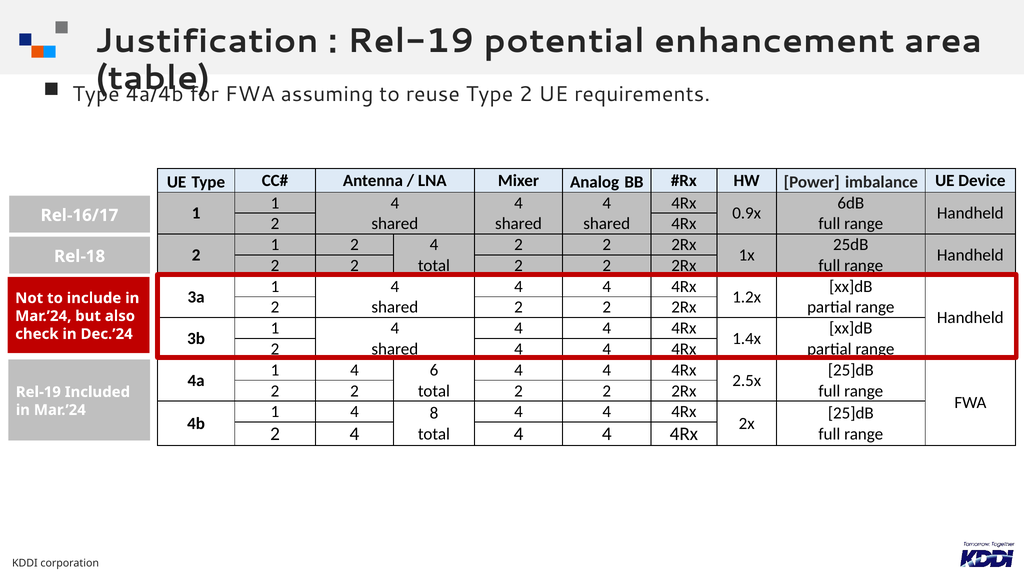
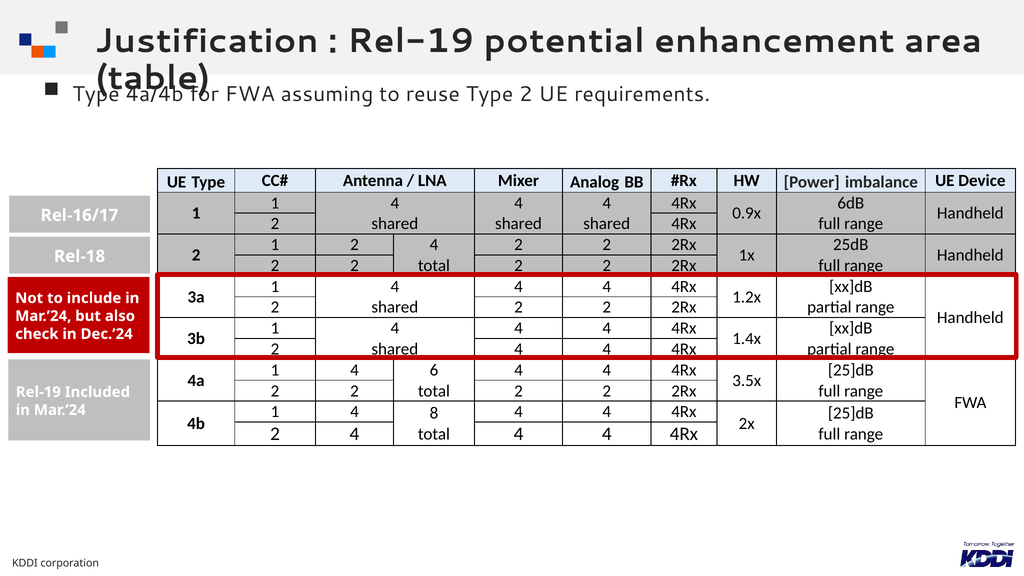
2.5x: 2.5x -> 3.5x
